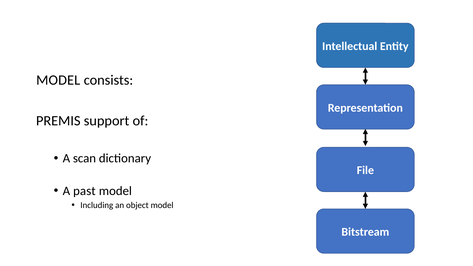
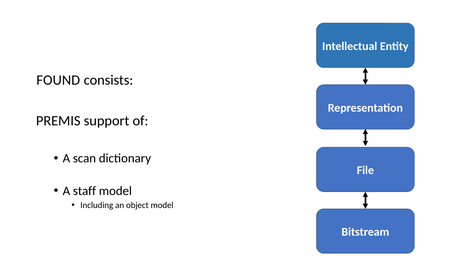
MODEL at (58, 80): MODEL -> FOUND
past: past -> staff
